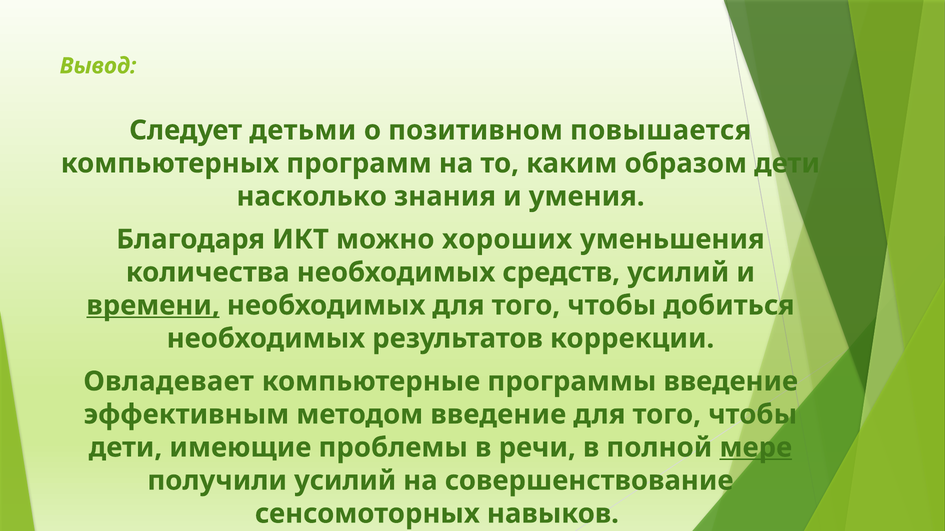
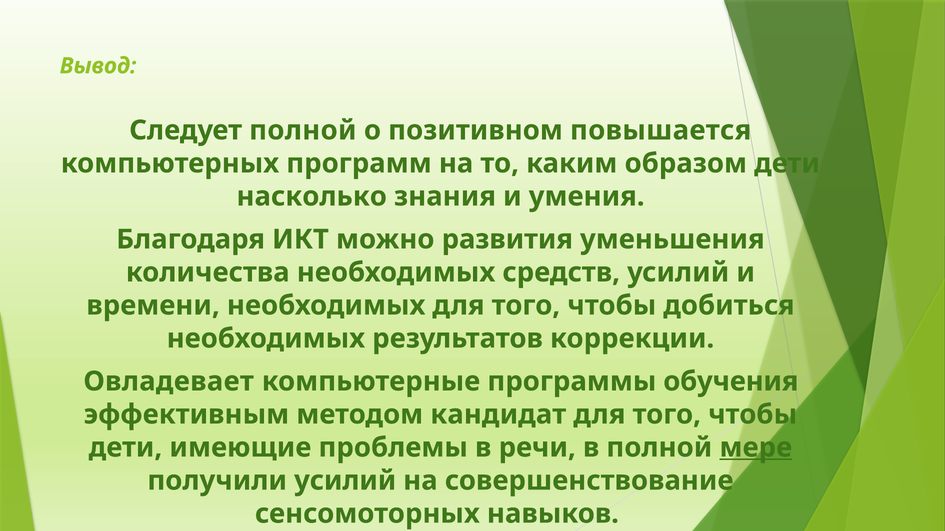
Следует детьми: детьми -> полной
хороших: хороших -> развития
времени underline: present -> none
программы введение: введение -> обучения
методом введение: введение -> кандидат
